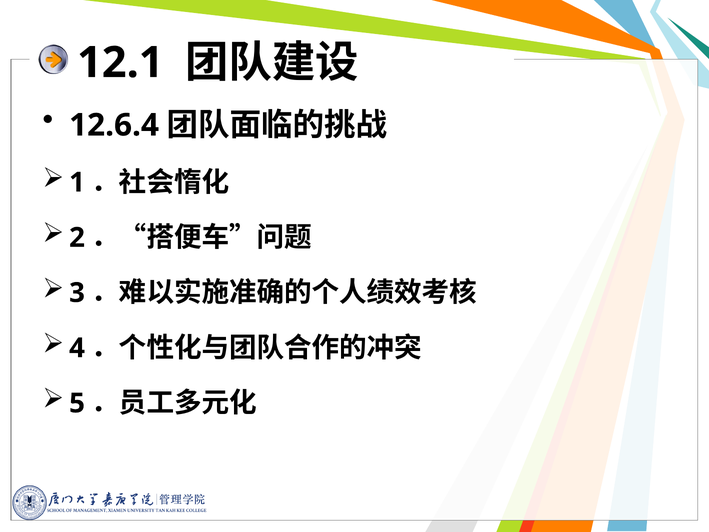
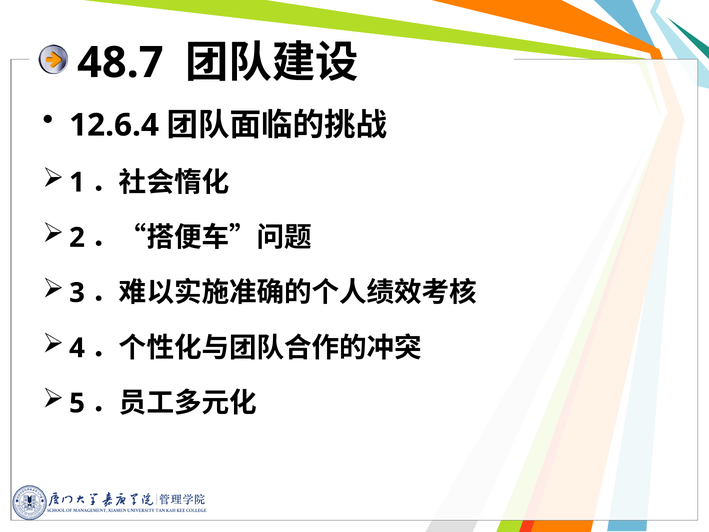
12.1: 12.1 -> 48.7
